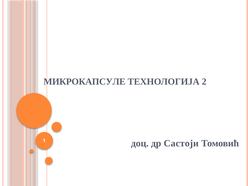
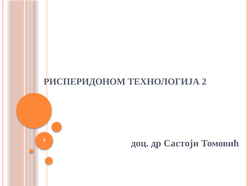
МИКРОКАПСУЛЕ: МИКРОКАПСУЛЕ -> РИСПЕРИДОНОМ
